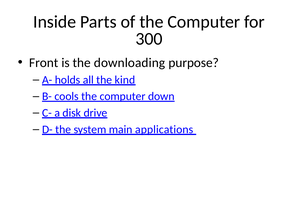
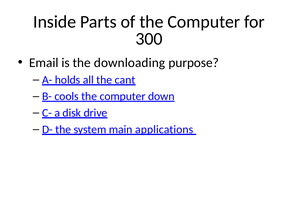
Front: Front -> Email
kind: kind -> cant
